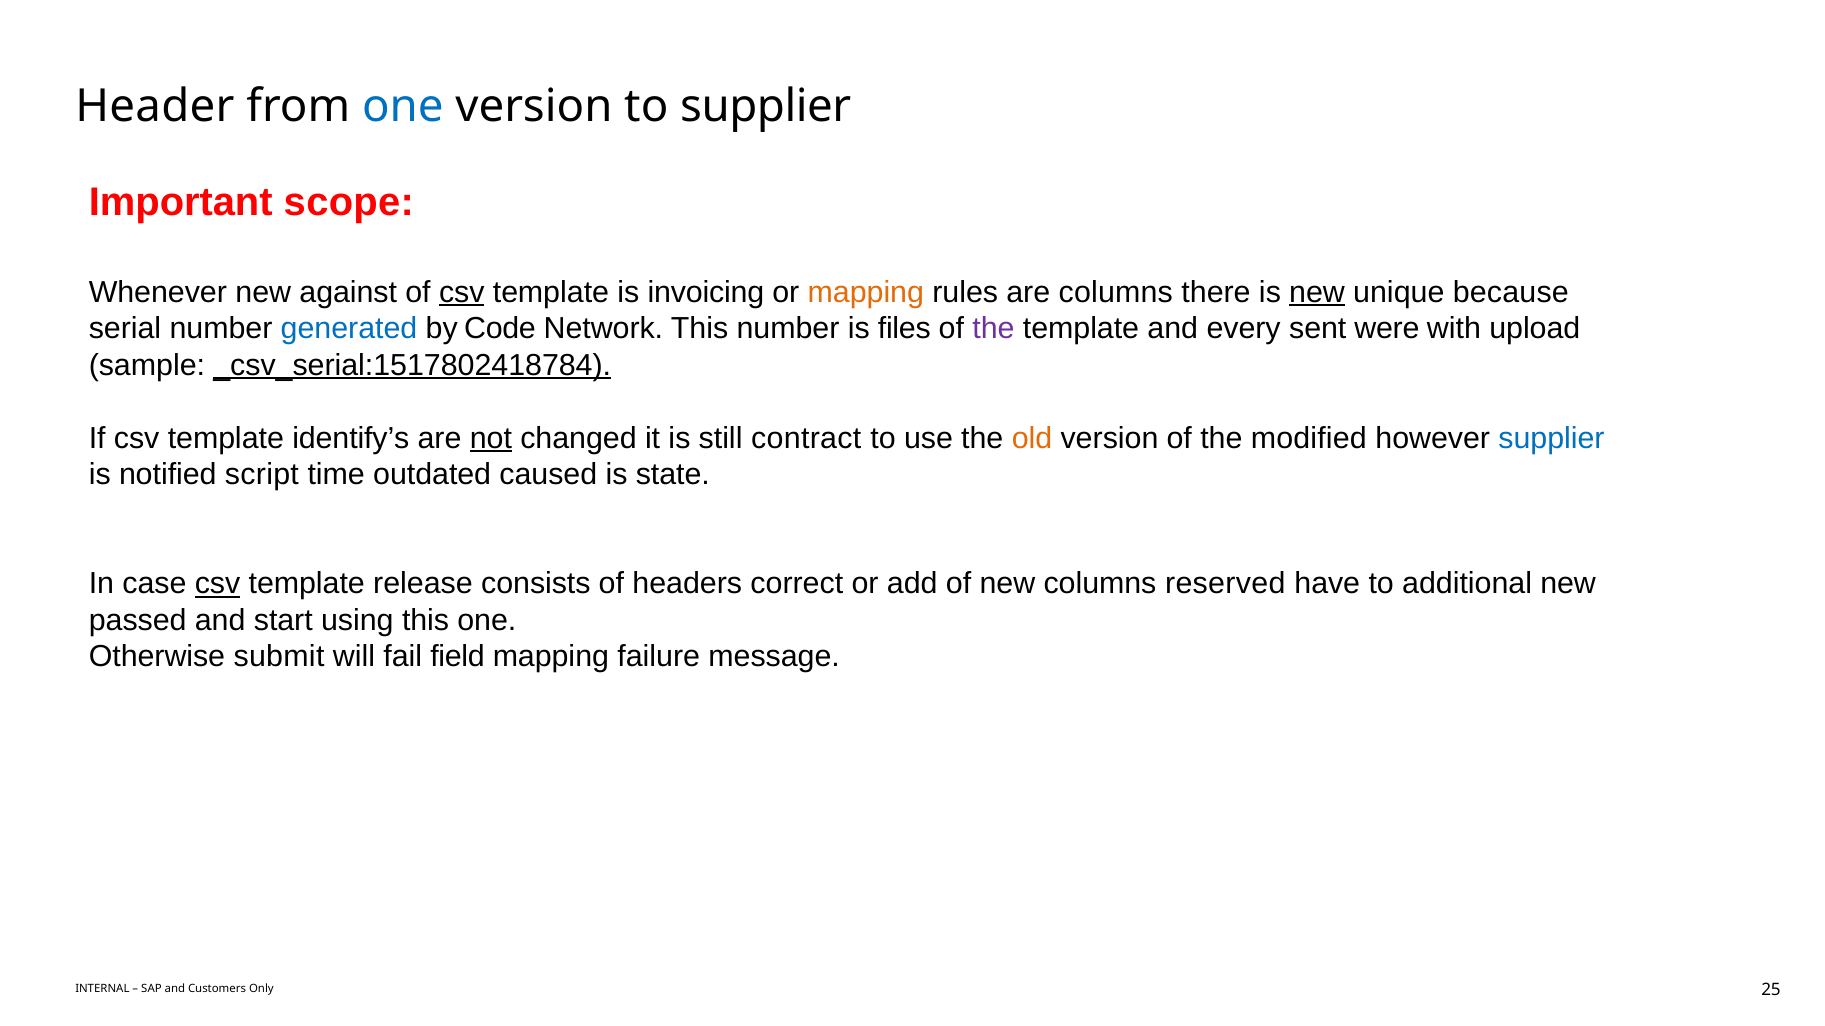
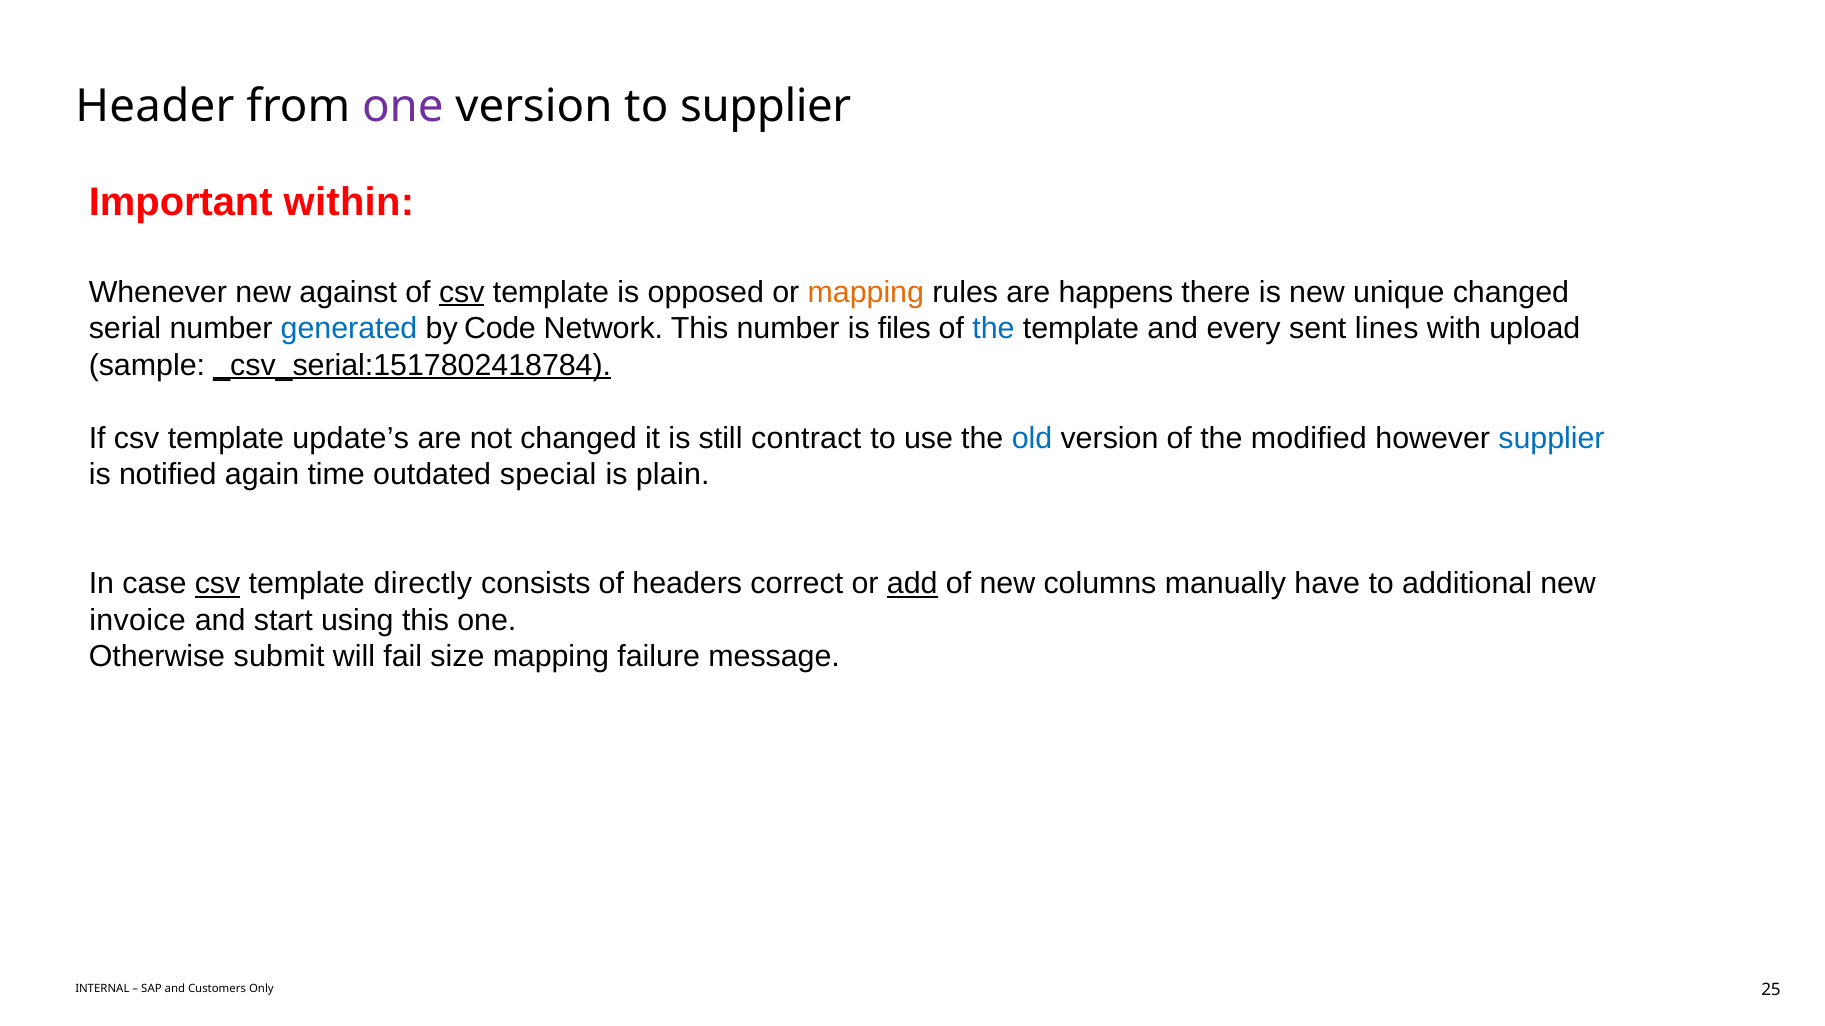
one at (403, 106) colour: blue -> purple
scope: scope -> within
invoicing: invoicing -> opposed
are columns: columns -> happens
new at (1317, 292) underline: present -> none
unique because: because -> changed
the at (993, 329) colour: purple -> blue
were: were -> lines
identify’s: identify’s -> update’s
not underline: present -> none
old colour: orange -> blue
script: script -> again
caused: caused -> special
state: state -> plain
release: release -> directly
add underline: none -> present
reserved: reserved -> manually
passed: passed -> invoice
field: field -> size
